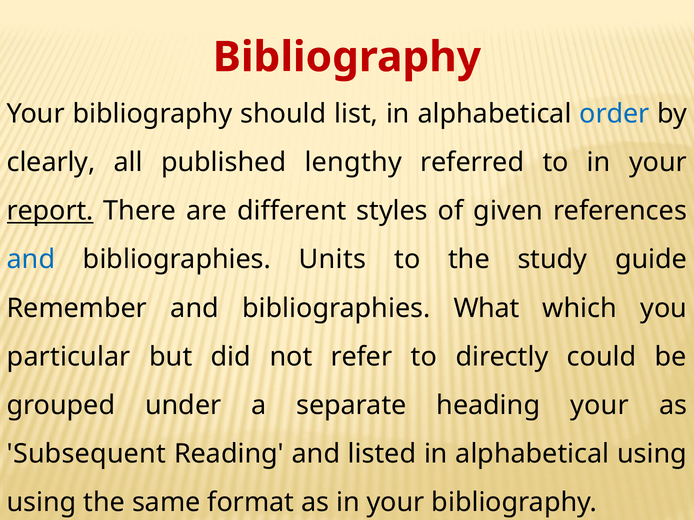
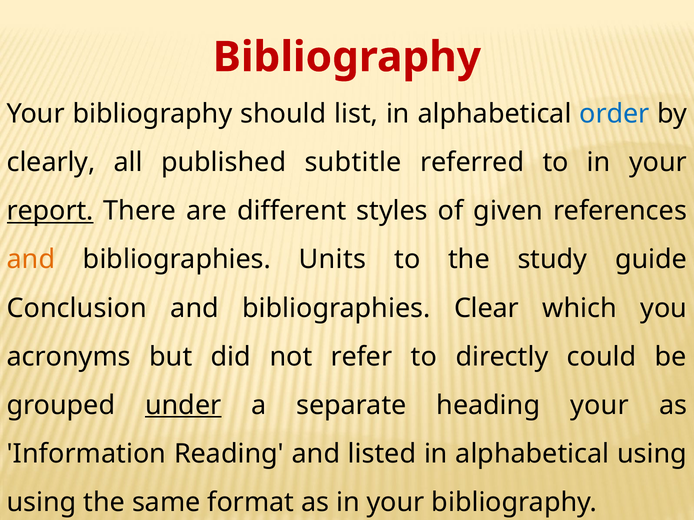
lengthy: lengthy -> subtitle
and at (31, 260) colour: blue -> orange
Remember: Remember -> Conclusion
What: What -> Clear
particular: particular -> acronyms
under underline: none -> present
Subsequent: Subsequent -> Information
